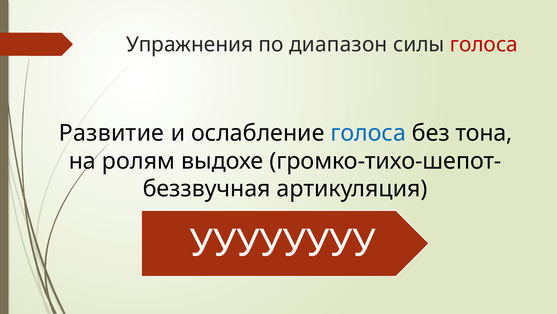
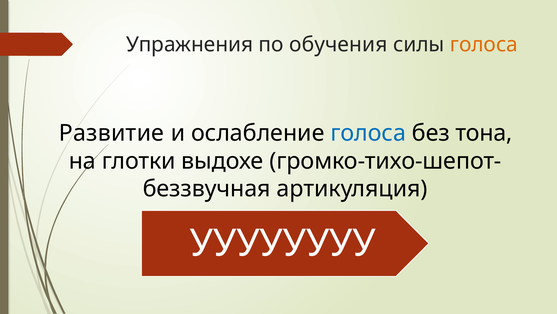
диапазон: диапазон -> обучения
голоса at (484, 45) colour: red -> orange
ролям: ролям -> глотки
